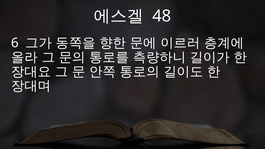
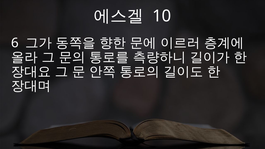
48: 48 -> 10
